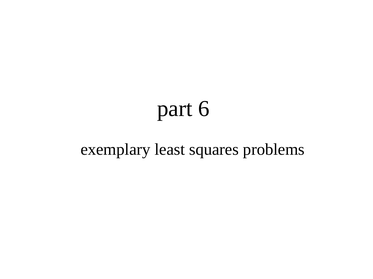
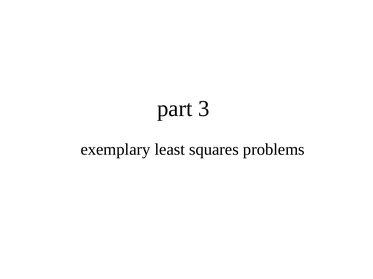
6: 6 -> 3
